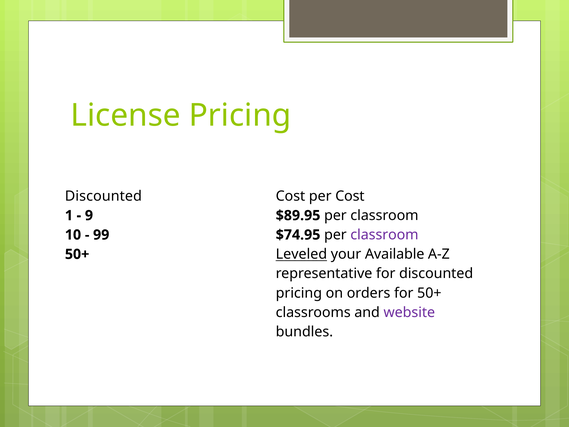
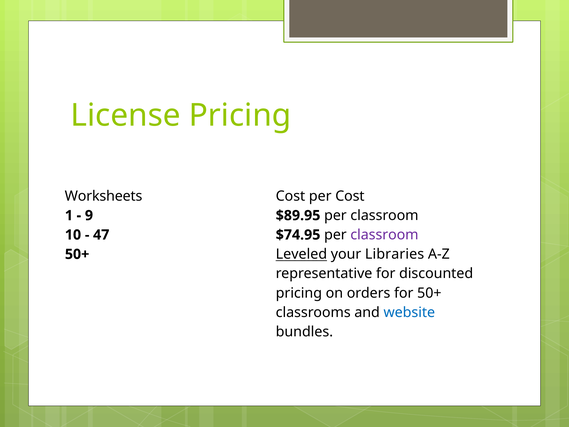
Discounted at (103, 196): Discounted -> Worksheets
99: 99 -> 47
Available: Available -> Libraries
website colour: purple -> blue
